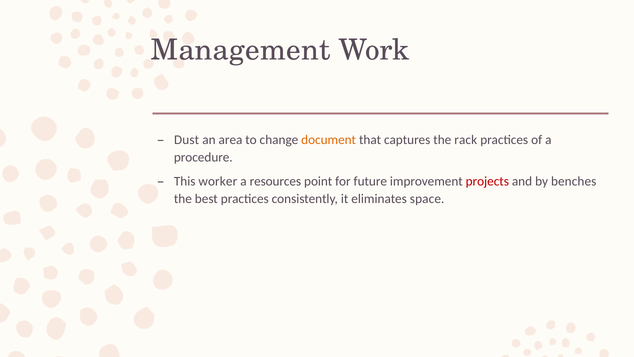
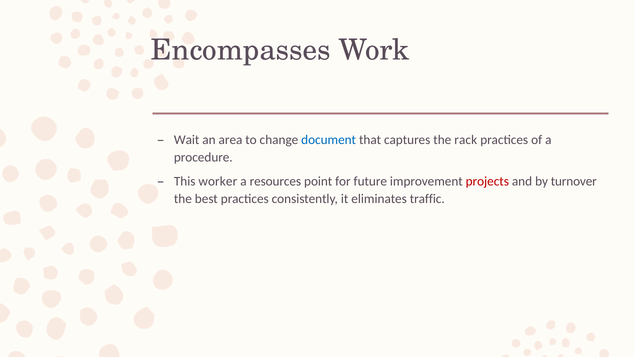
Management: Management -> Encompasses
Dust: Dust -> Wait
document colour: orange -> blue
benches: benches -> turnover
space: space -> traffic
